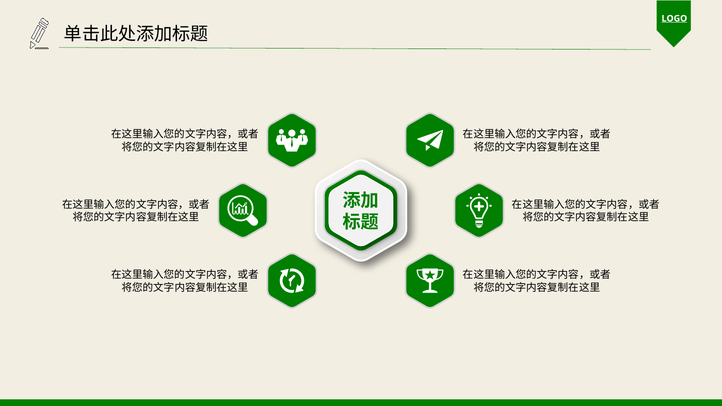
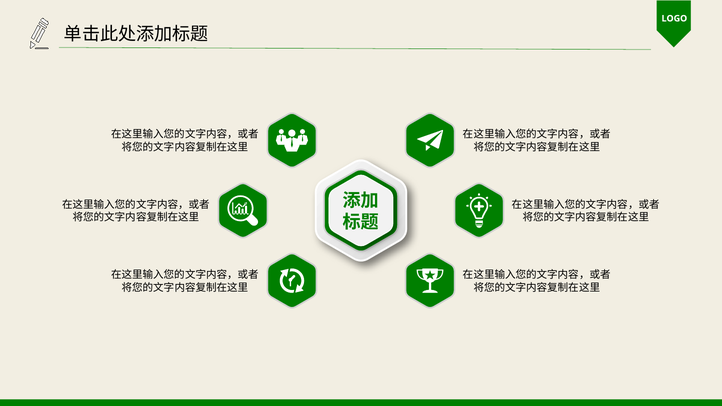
LOGO underline: present -> none
